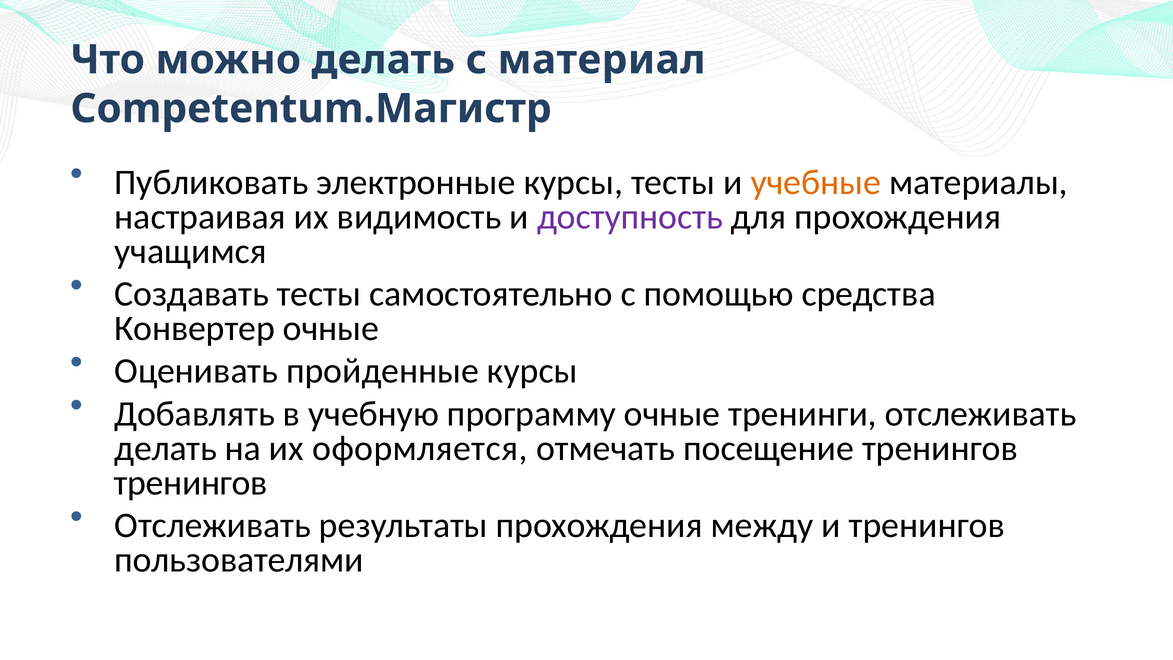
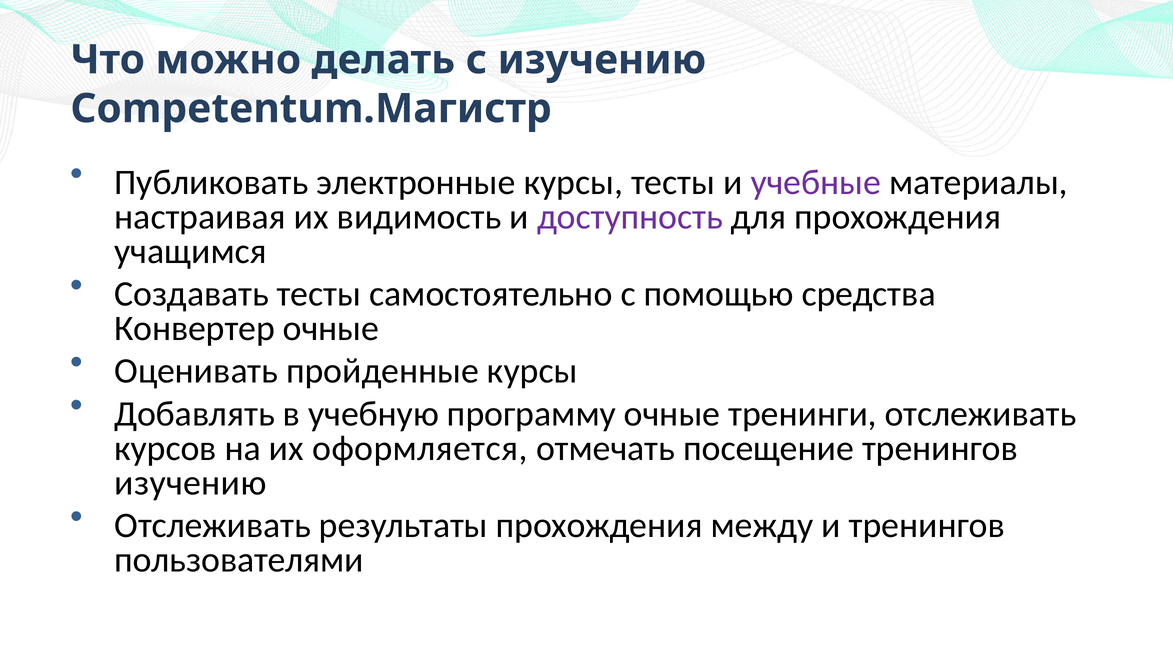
с материал: материал -> изучению
учебные colour: orange -> purple
делать at (166, 448): делать -> курсов
тренингов at (191, 483): тренингов -> изучению
